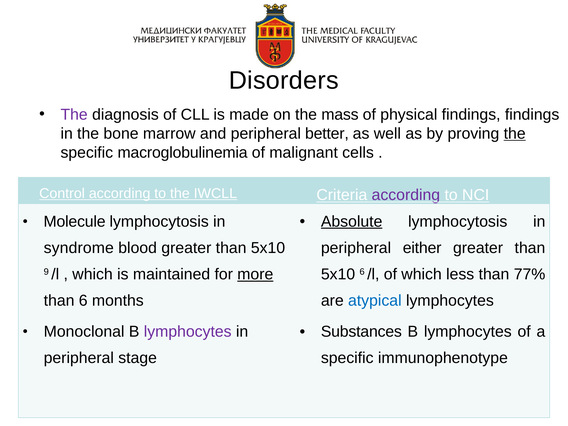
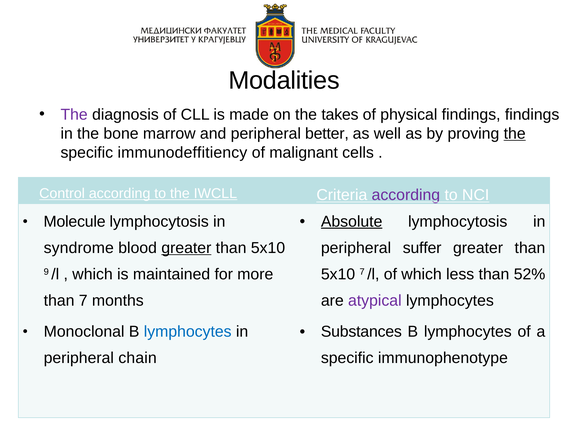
Disorders: Disorders -> Modalities
mass: mass -> takes
macroglobulinemia: macroglobulinemia -> immunodeffitiency
greater at (186, 248) underline: none -> present
either: either -> suffer
5x10 6: 6 -> 7
77%: 77% -> 52%
more underline: present -> none
than 6: 6 -> 7
atypical colour: blue -> purple
lymphocytes at (188, 332) colour: purple -> blue
stage: stage -> chain
